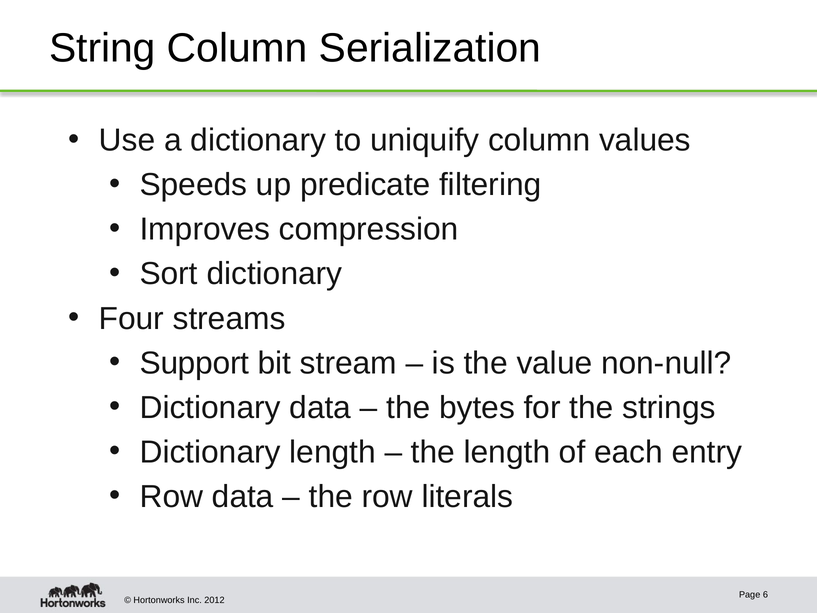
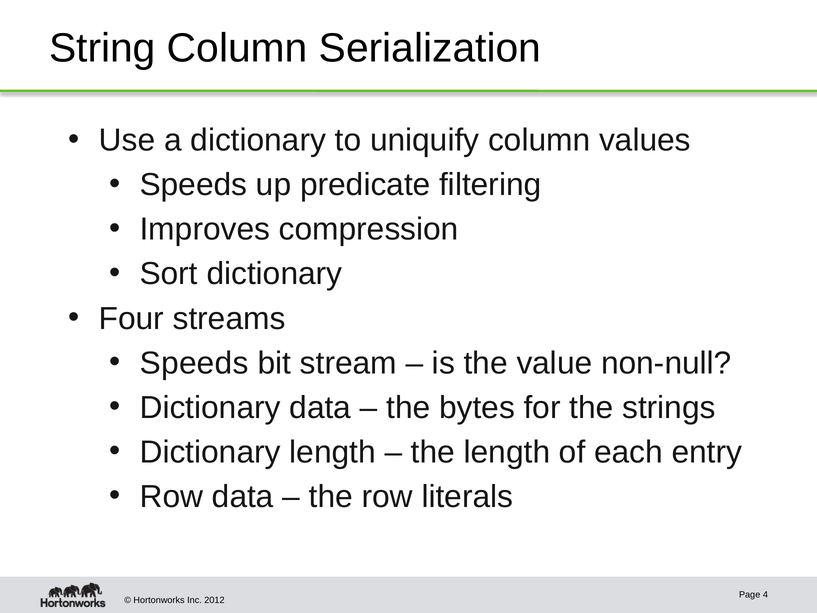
Support at (194, 363): Support -> Speeds
6: 6 -> 4
